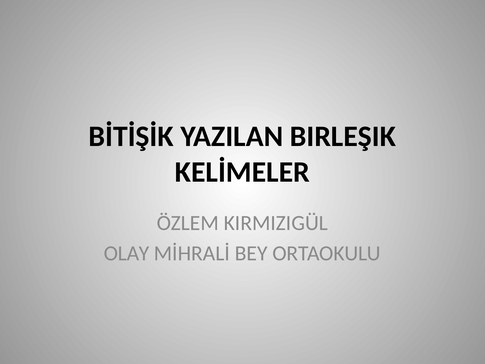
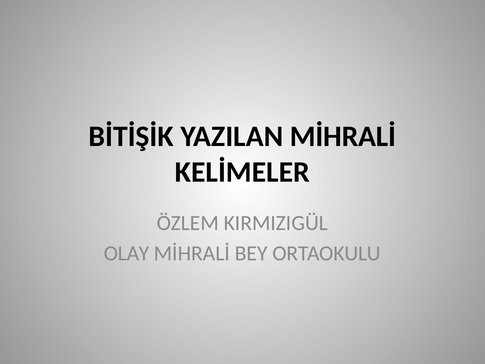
YAZILAN BIRLEŞIK: BIRLEŞIK -> MİHRALİ
